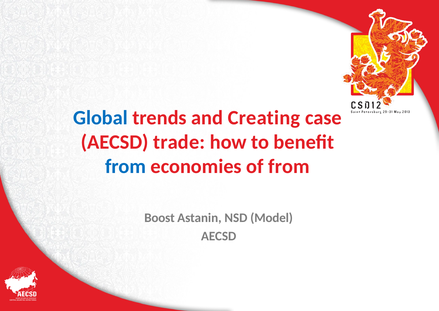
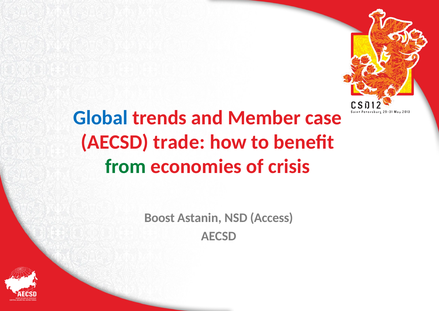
Creating: Creating -> Member
from at (126, 166) colour: blue -> green
of from: from -> crisis
Model: Model -> Access
